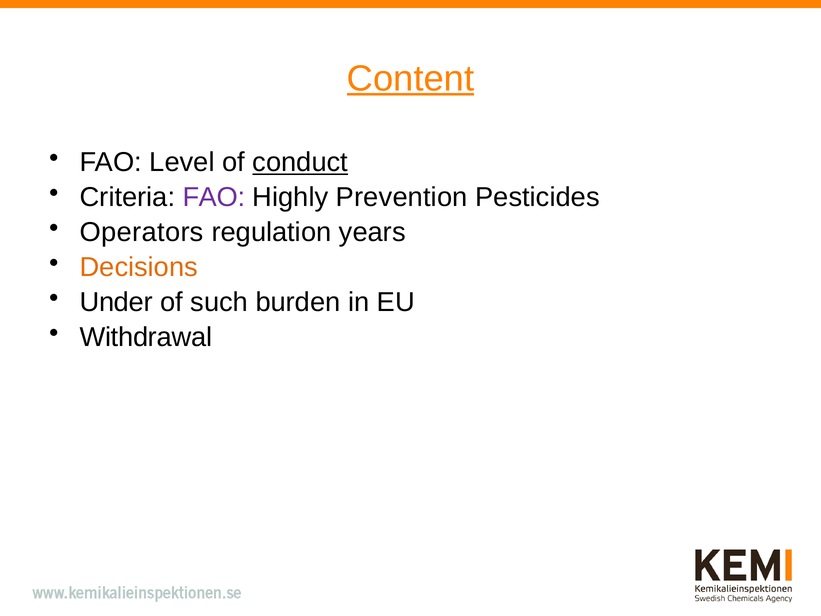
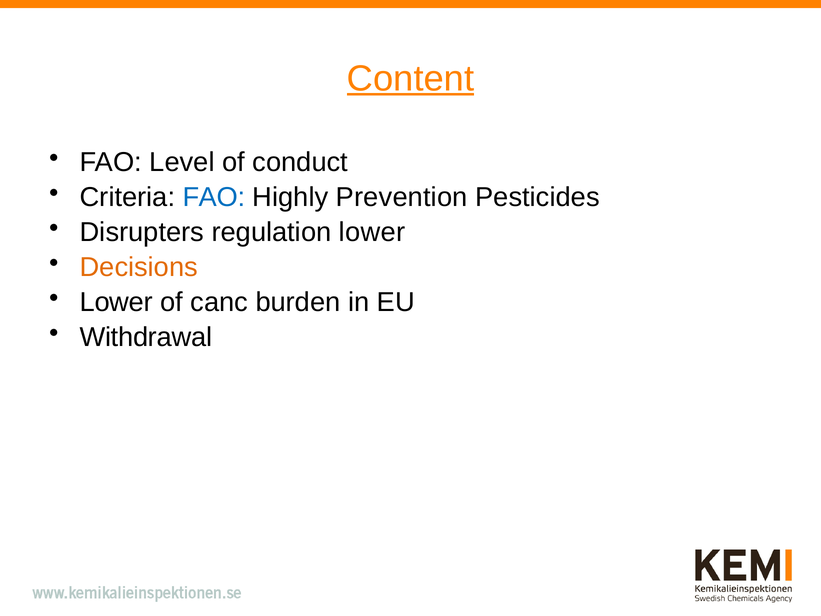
conduct underline: present -> none
FAO at (214, 197) colour: purple -> blue
Operators: Operators -> Disrupters
regulation years: years -> lower
Under at (116, 302): Under -> Lower
such: such -> canc
